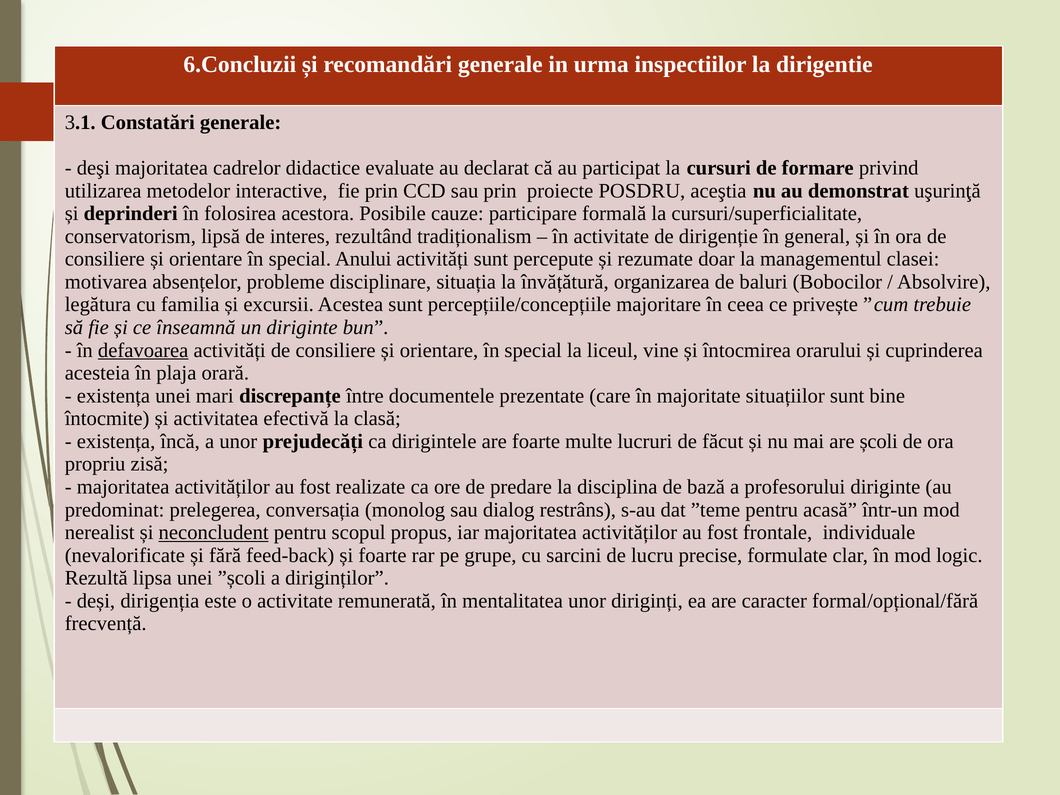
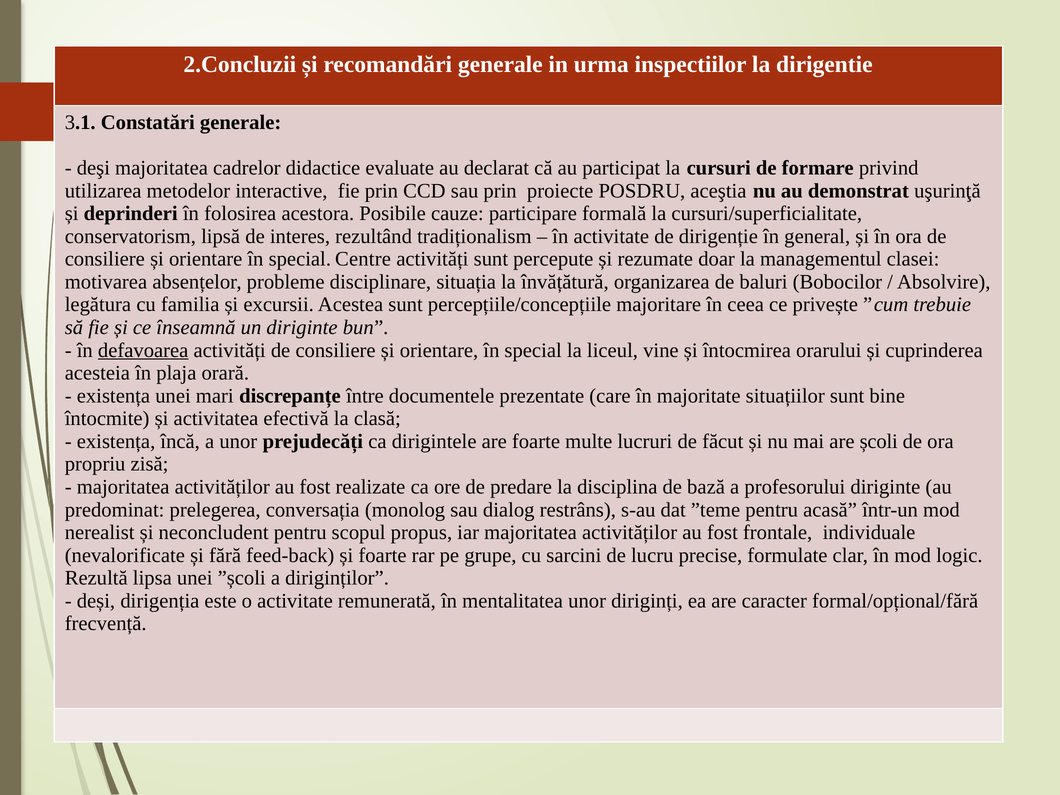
6.Concluzii: 6.Concluzii -> 2.Concluzii
Anului: Anului -> Centre
neconcludent underline: present -> none
